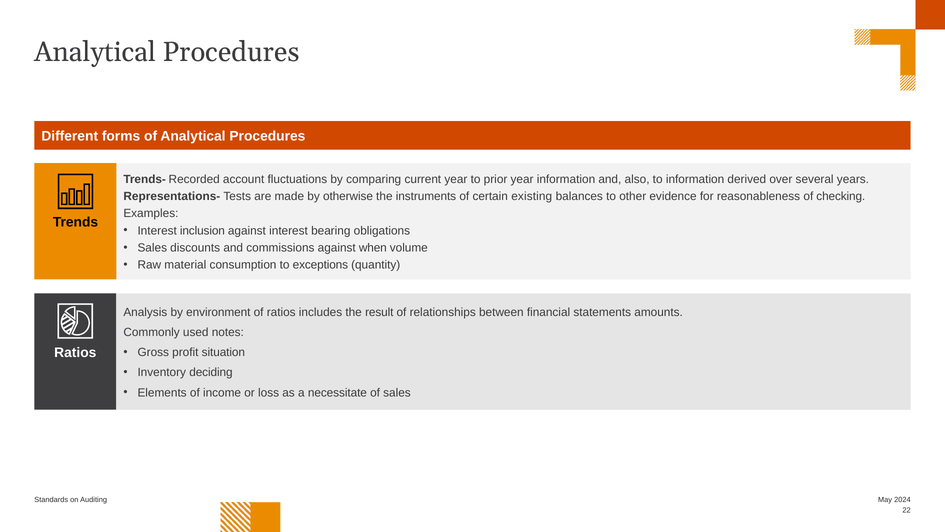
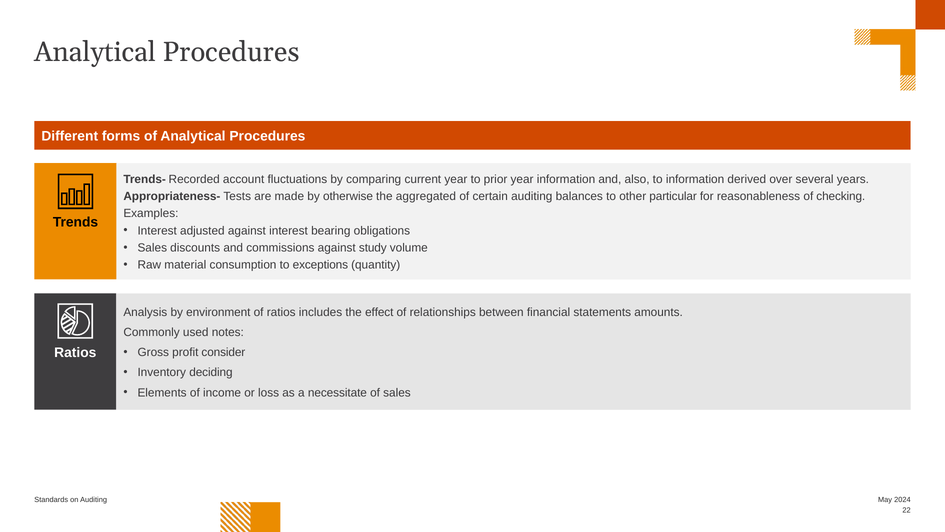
Representations-: Representations- -> Appropriateness-
instruments: instruments -> aggregated
certain existing: existing -> auditing
evidence: evidence -> particular
inclusion: inclusion -> adjusted
when: when -> study
result: result -> effect
situation: situation -> consider
